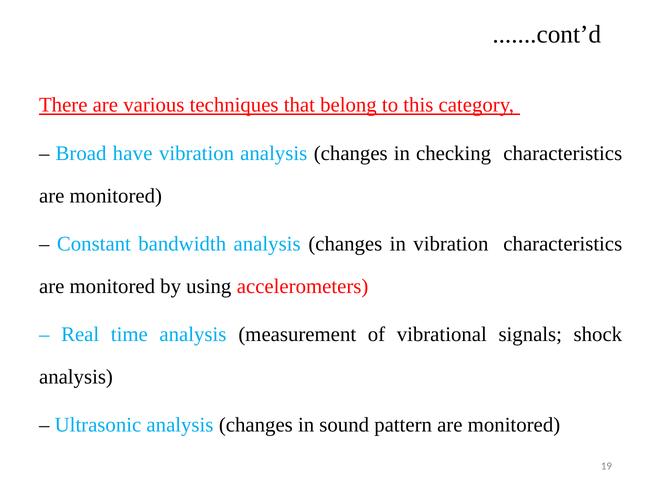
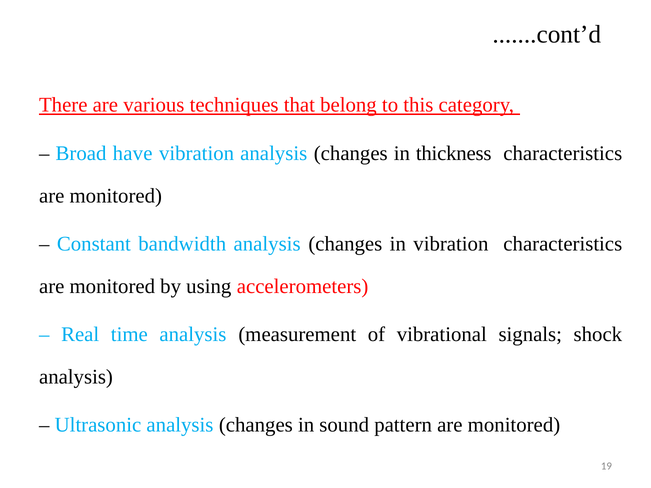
checking: checking -> thickness
